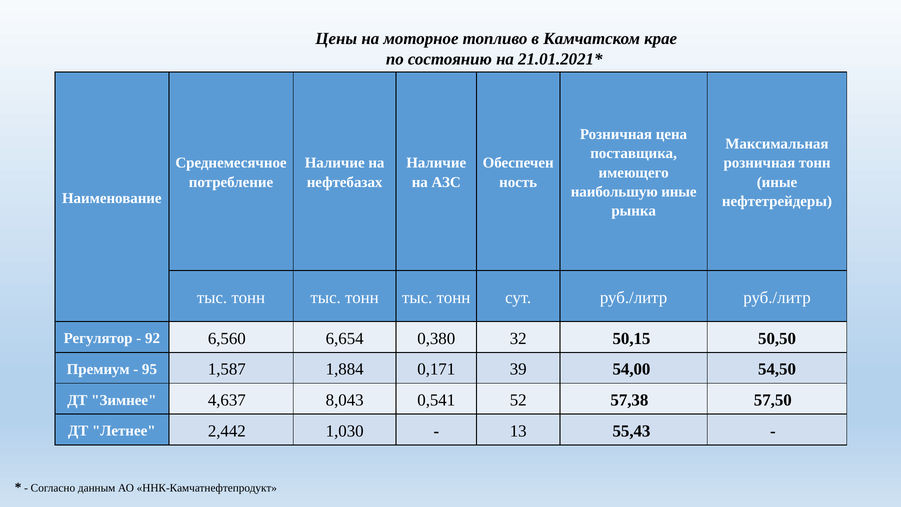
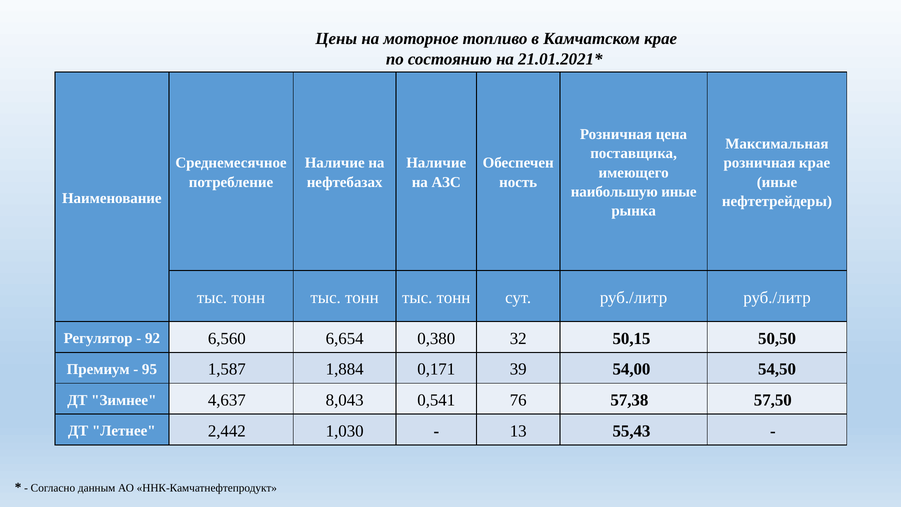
розничная тонн: тонн -> крае
52: 52 -> 76
